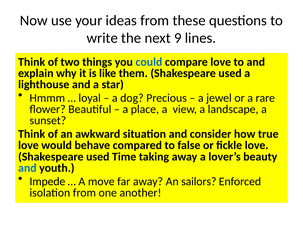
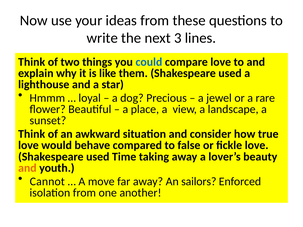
9: 9 -> 3
and at (27, 168) colour: blue -> orange
Impede: Impede -> Cannot
